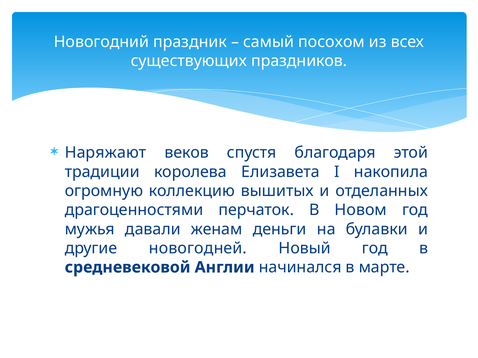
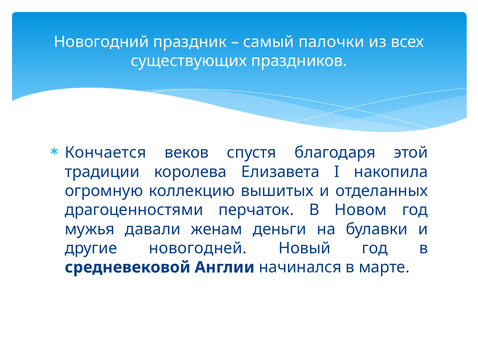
посохом: посохом -> палочки
Наряжают: Наряжают -> Кончается
